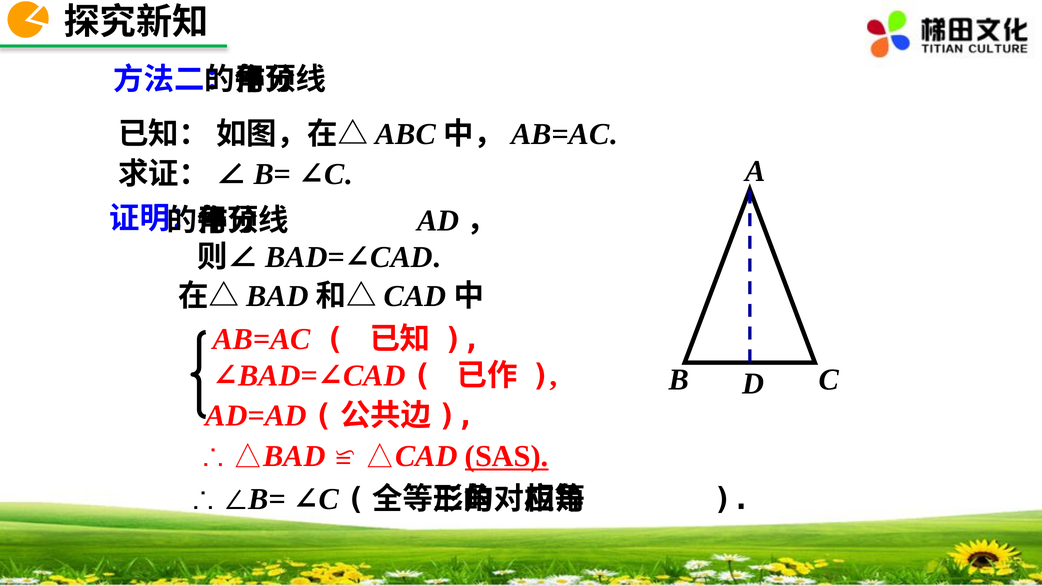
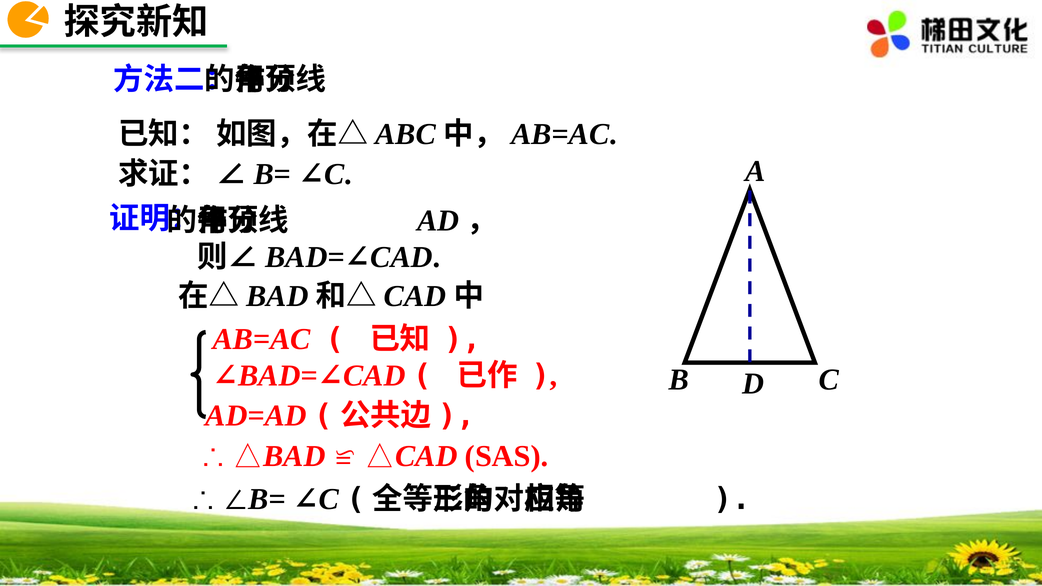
SAS underline: present -> none
